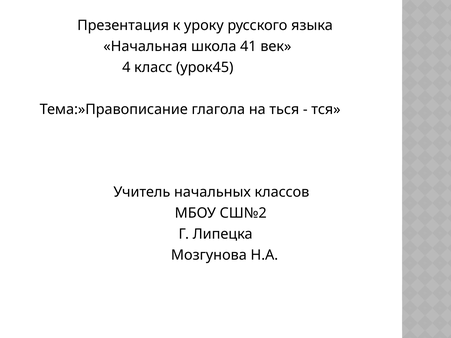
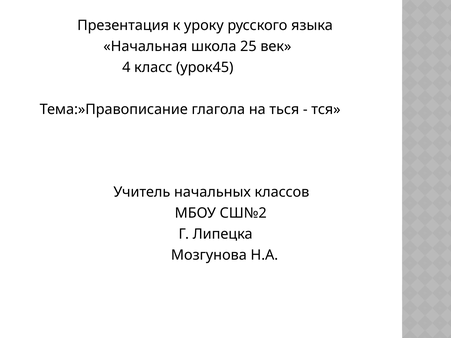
41: 41 -> 25
